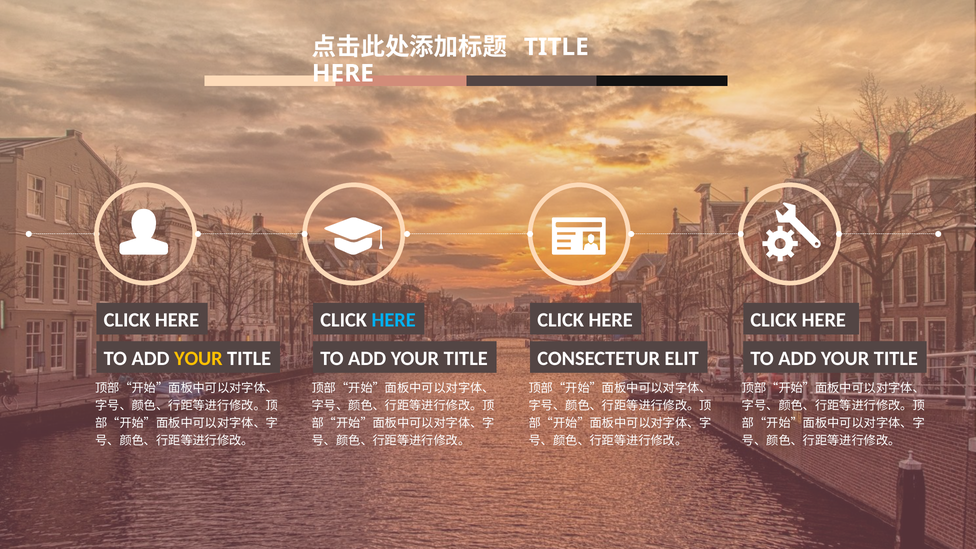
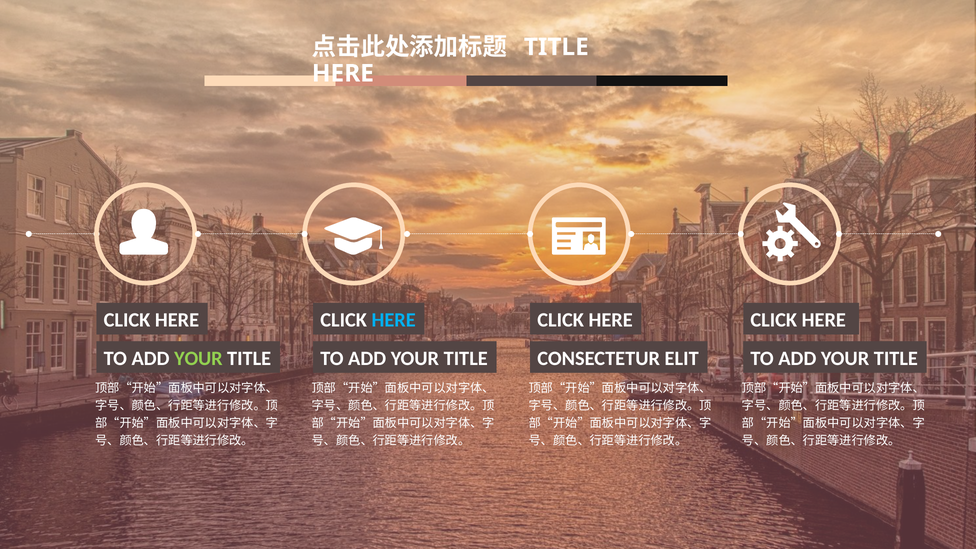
YOUR at (198, 358) colour: yellow -> light green
